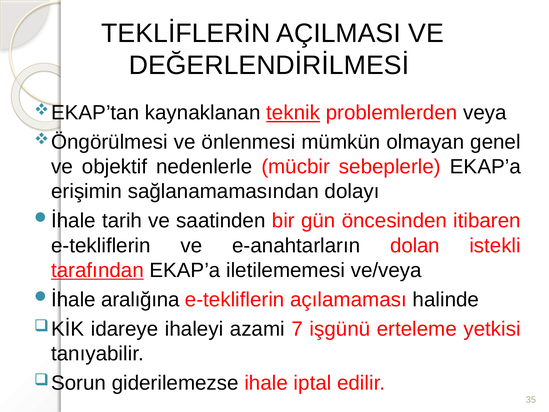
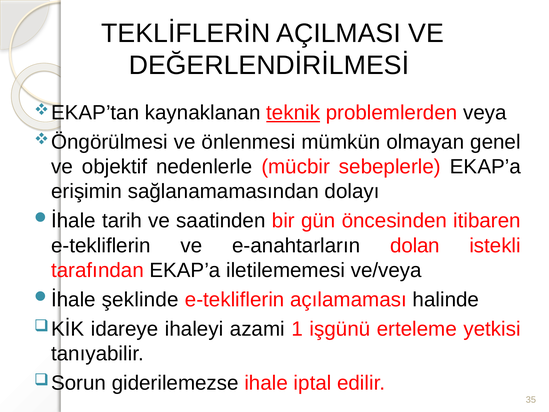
tarafından underline: present -> none
aralığına: aralığına -> şeklinde
7: 7 -> 1
